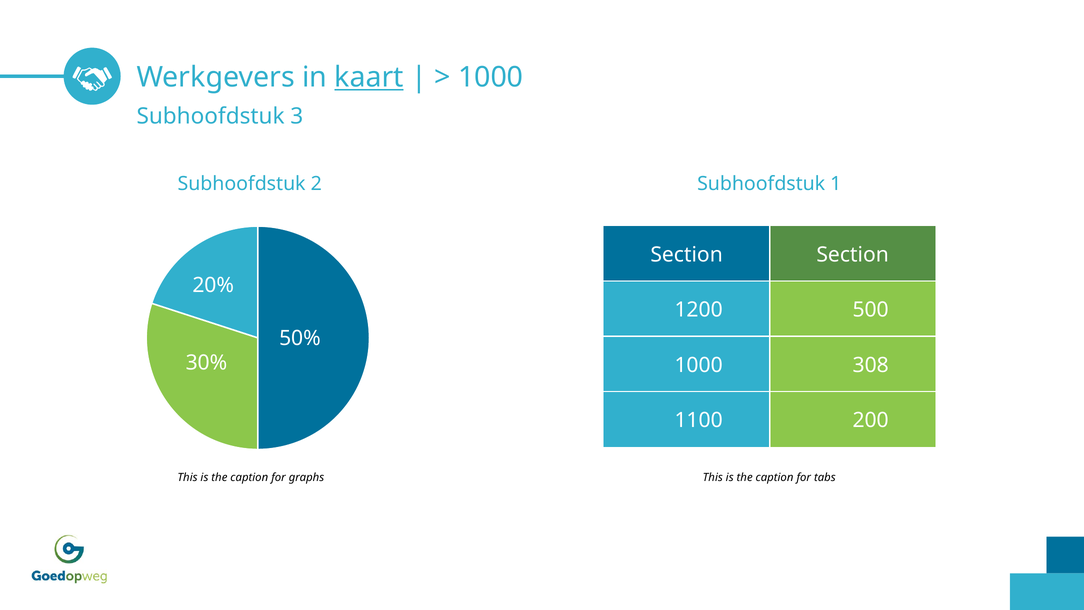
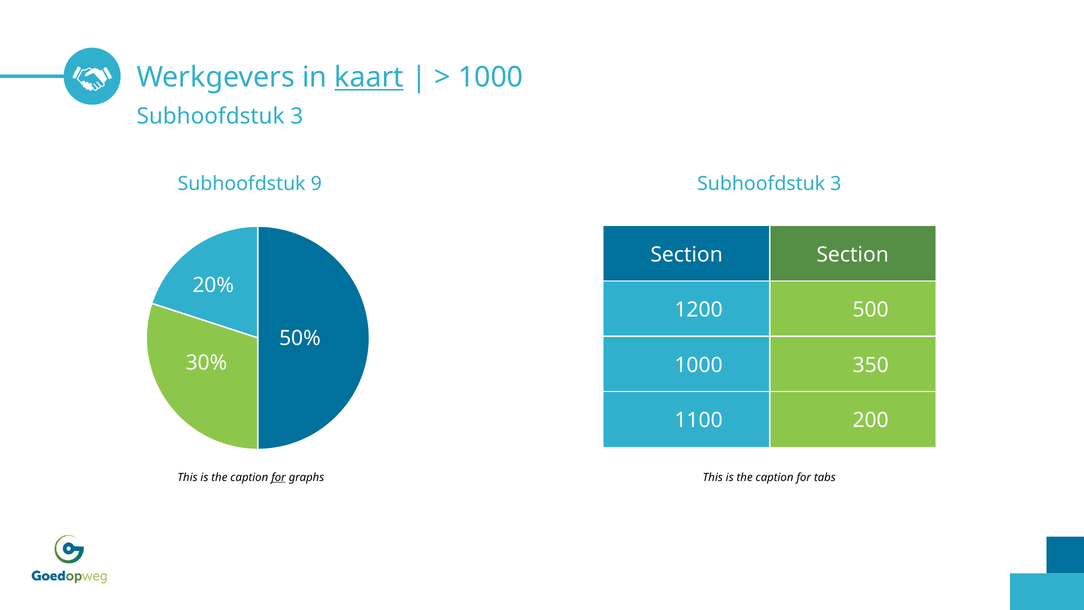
2: 2 -> 9
1 at (836, 184): 1 -> 3
308: 308 -> 350
for at (278, 477) underline: none -> present
